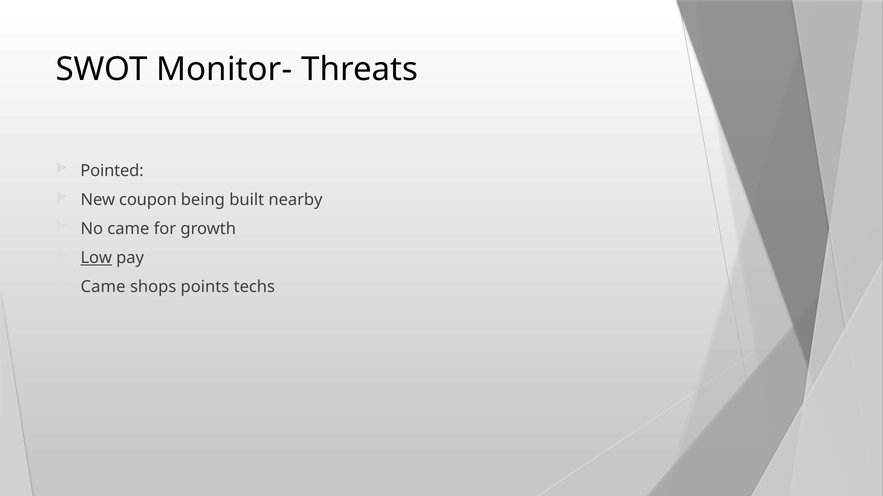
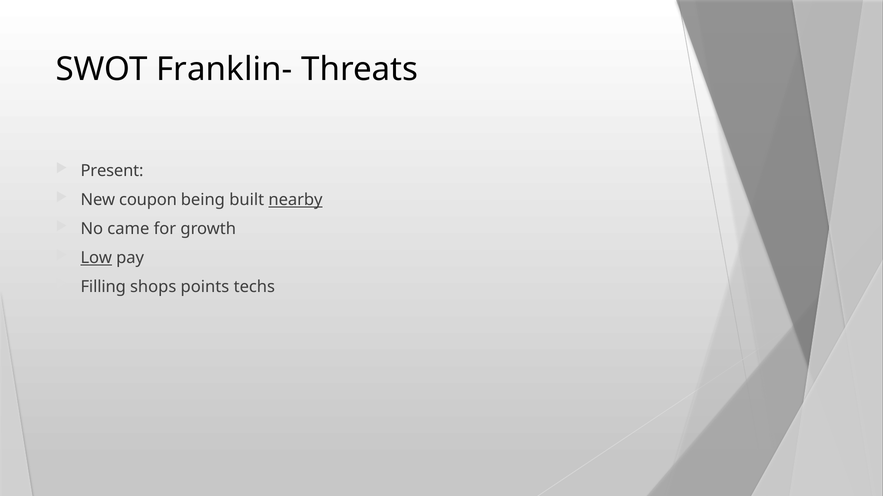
Monitor-: Monitor- -> Franklin-
Pointed: Pointed -> Present
nearby underline: none -> present
Came at (103, 287): Came -> Filling
